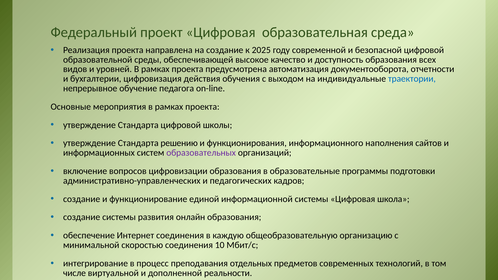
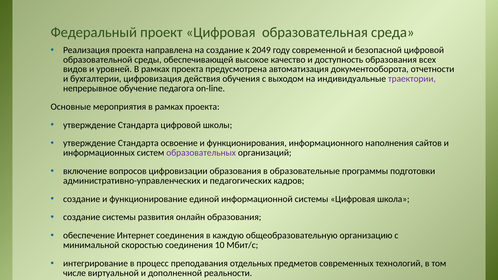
2025: 2025 -> 2049
траектории colour: blue -> purple
решению: решению -> освоение
